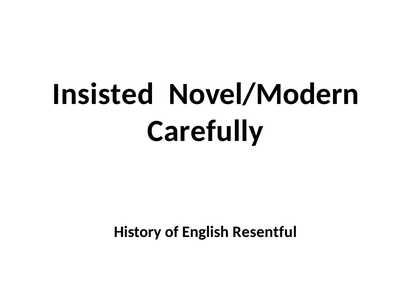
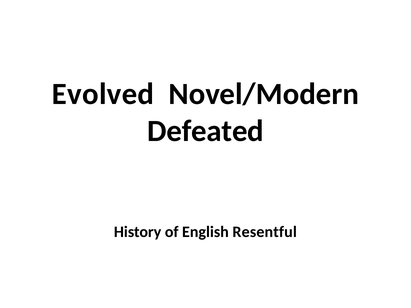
Insisted: Insisted -> Evolved
Carefully: Carefully -> Defeated
